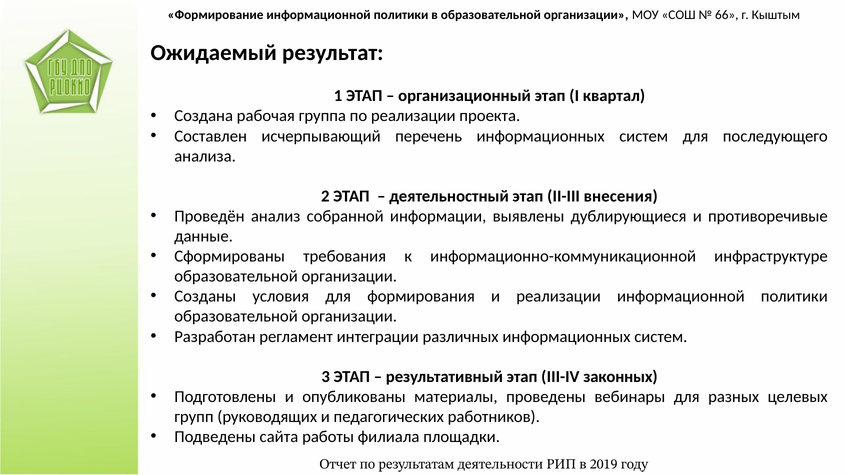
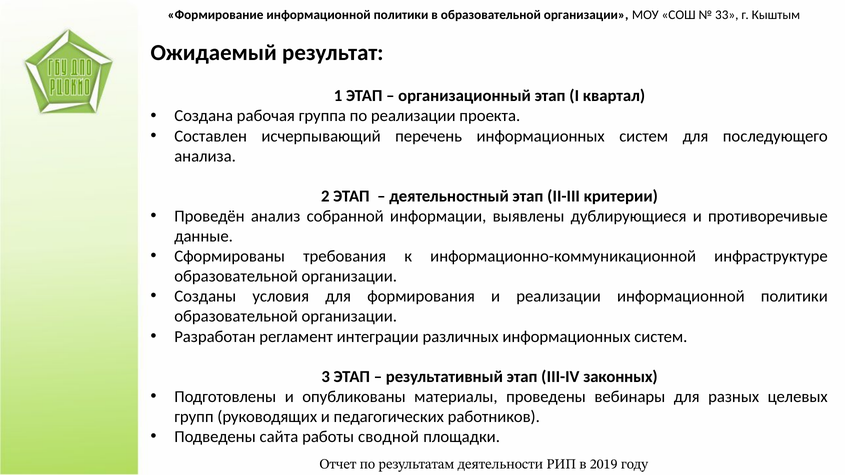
66: 66 -> 33
внесения: внесения -> критерии
филиала: филиала -> сводной
